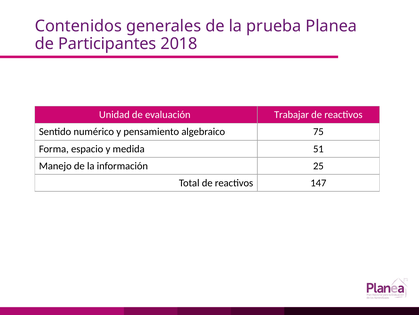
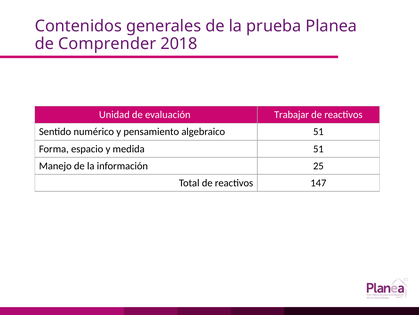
Participantes: Participantes -> Comprender
algebraico 75: 75 -> 51
